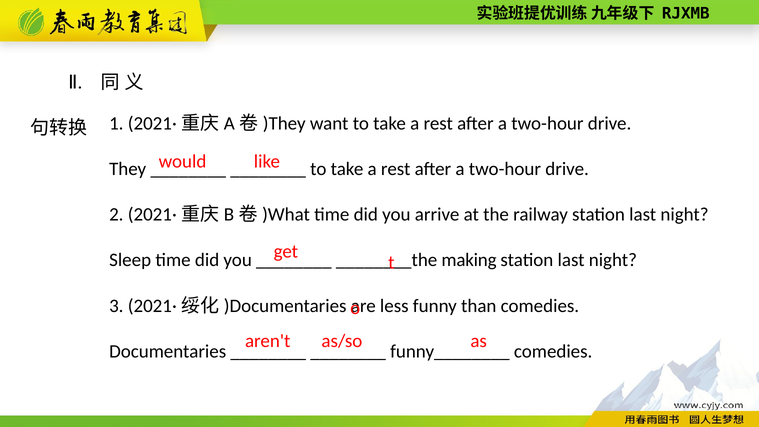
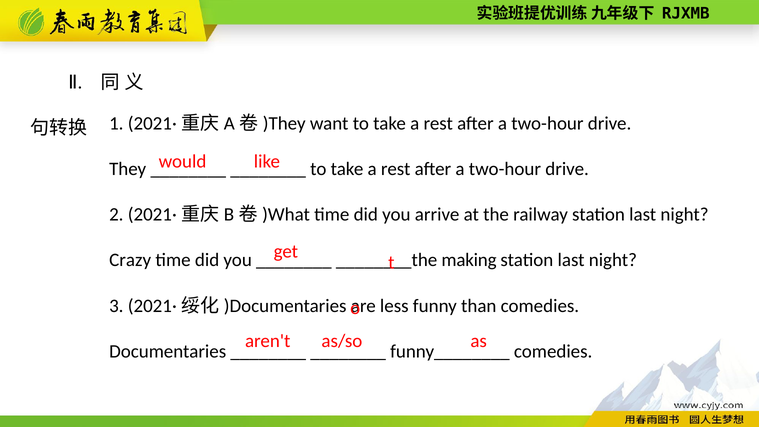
Sleep: Sleep -> Crazy
